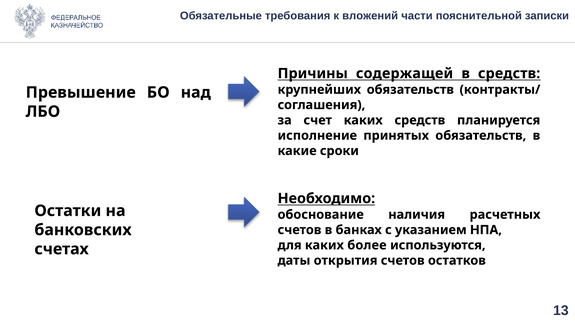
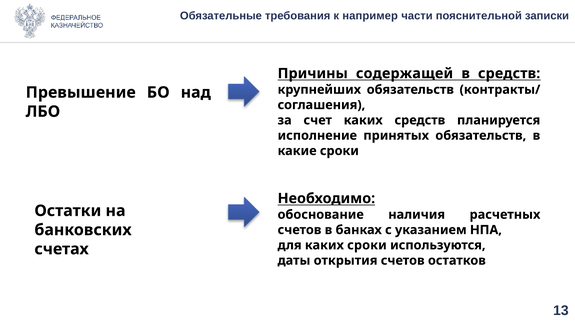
вложений: вложений -> например
каких более: более -> сроки
